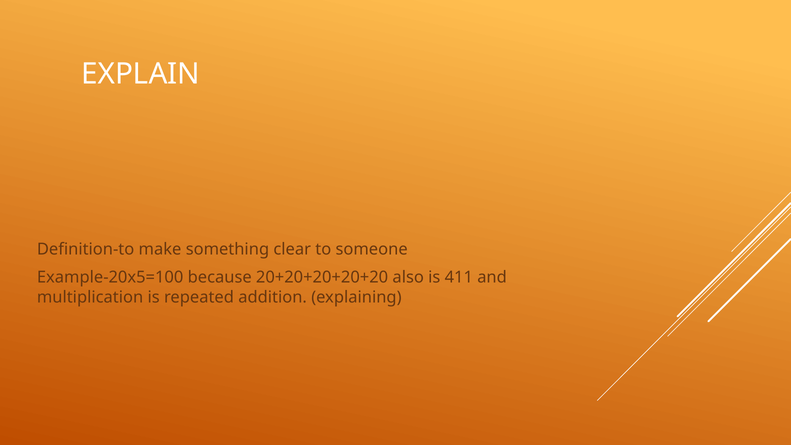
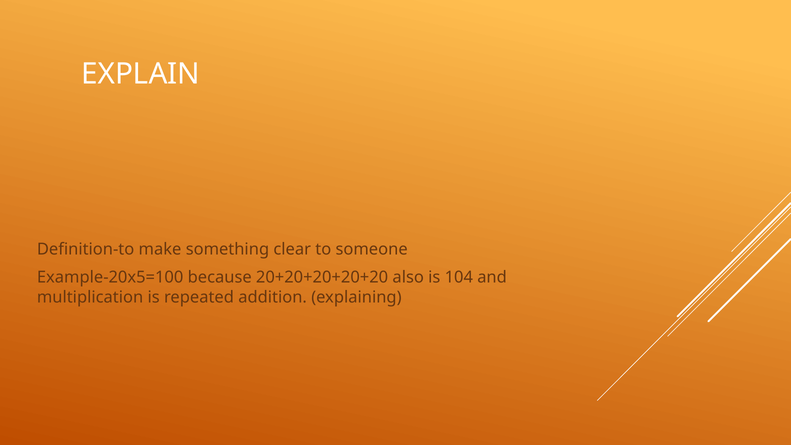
411: 411 -> 104
